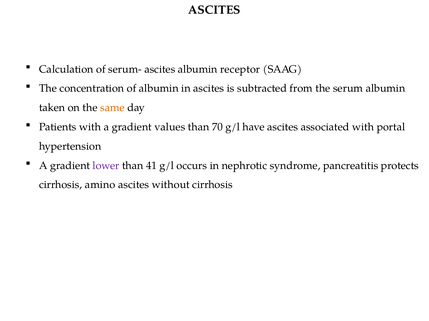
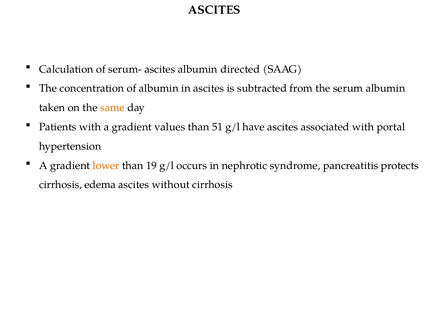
receptor: receptor -> directed
70: 70 -> 51
lower colour: purple -> orange
41: 41 -> 19
amino: amino -> edema
